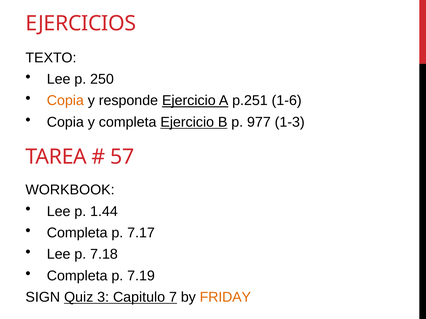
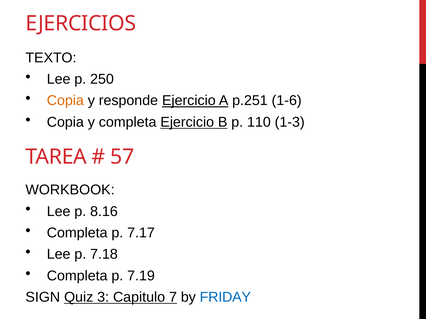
977: 977 -> 110
1.44: 1.44 -> 8.16
FRIDAY colour: orange -> blue
